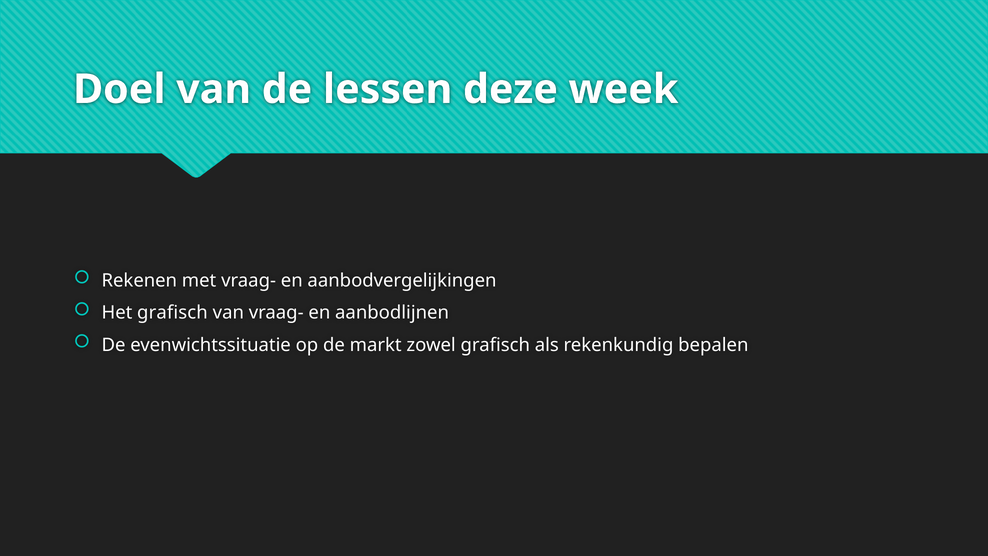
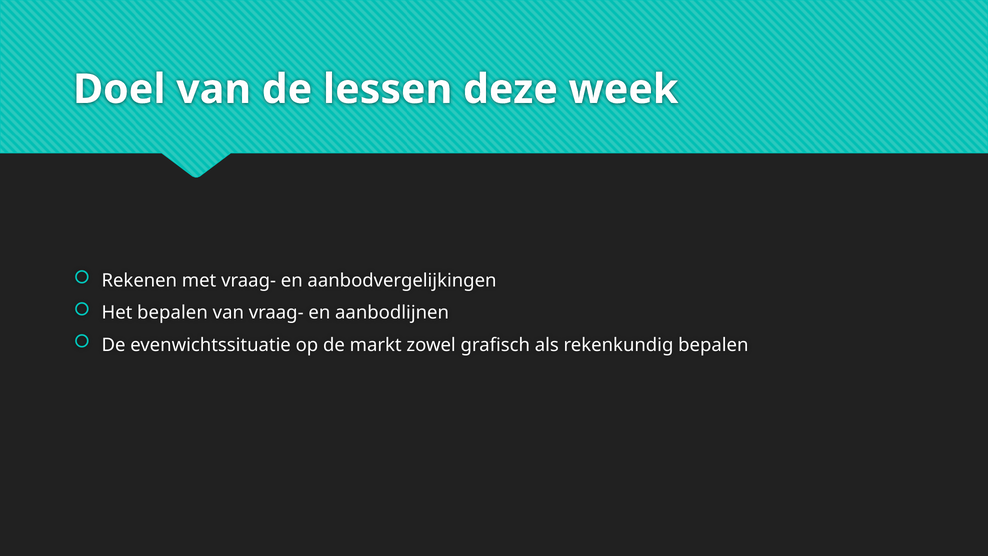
Het grafisch: grafisch -> bepalen
